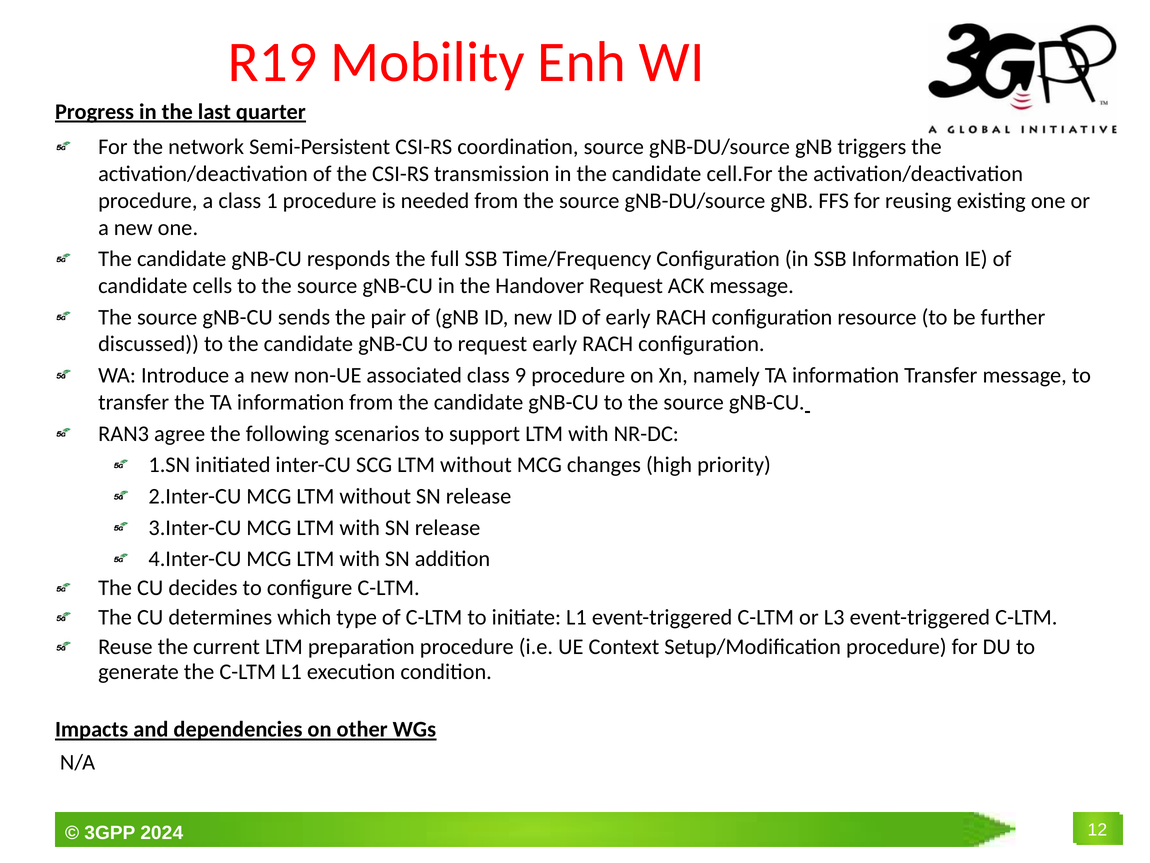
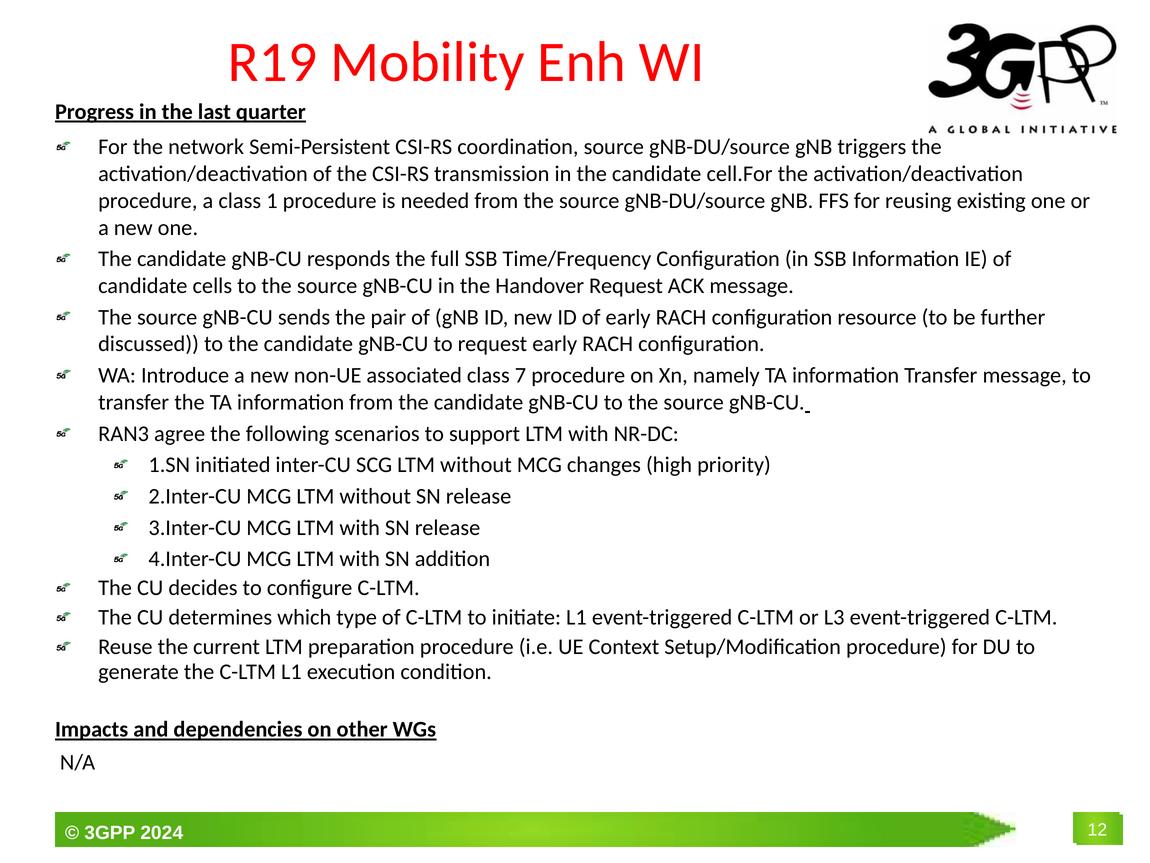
9: 9 -> 7
